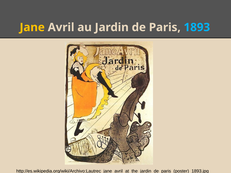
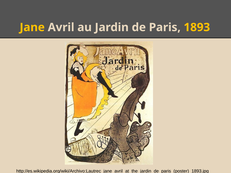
1893 colour: light blue -> yellow
